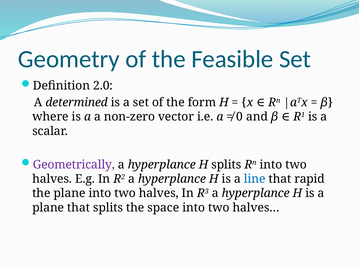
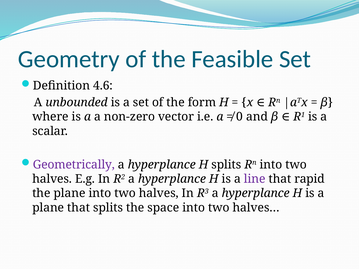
2.0: 2.0 -> 4.6
determined: determined -> unbounded
line colour: blue -> purple
